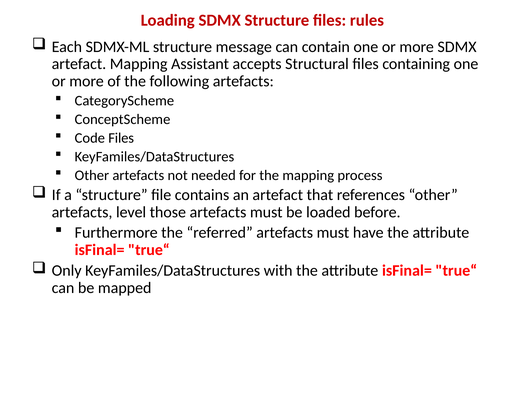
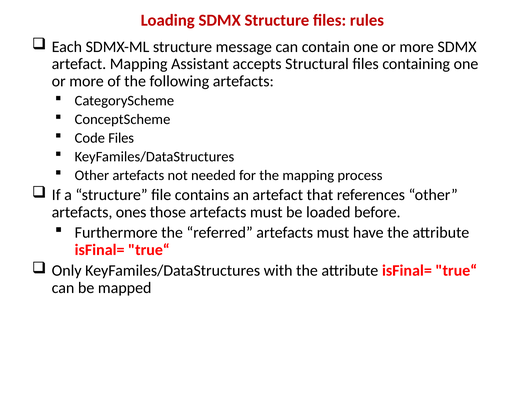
level: level -> ones
